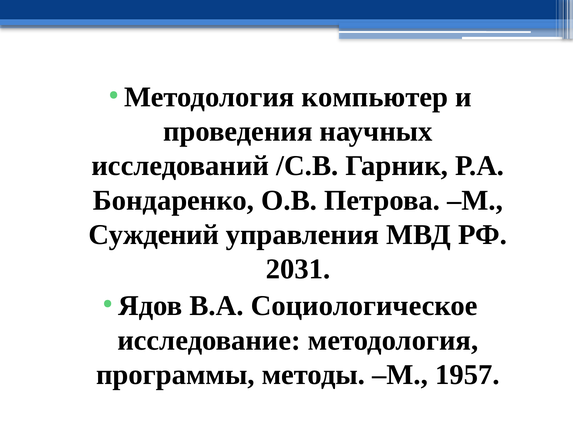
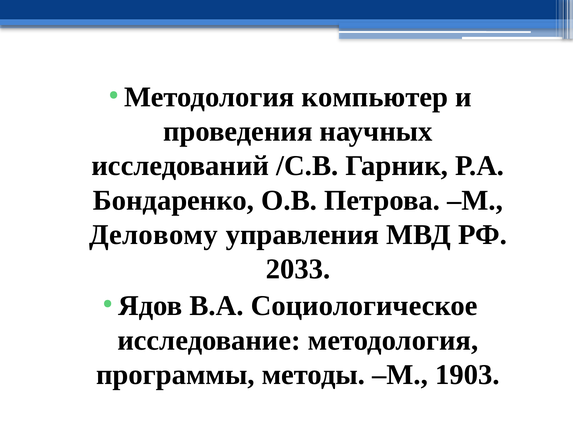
Суждений: Суждений -> Деловому
2031: 2031 -> 2033
1957: 1957 -> 1903
